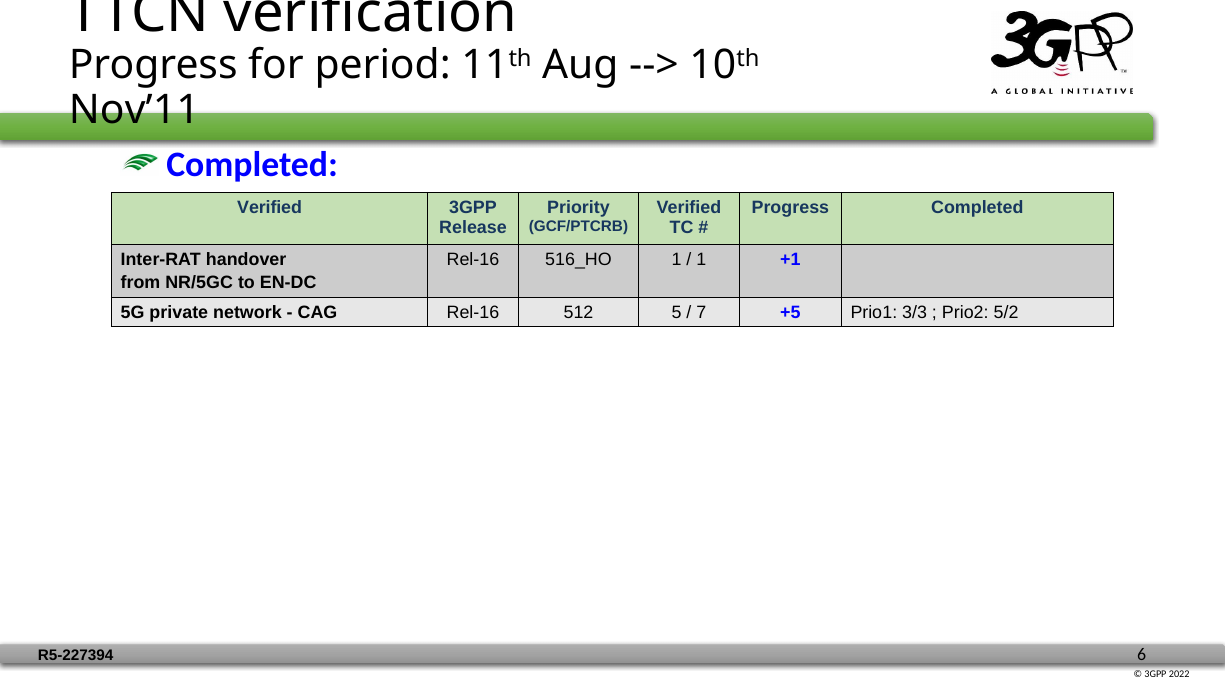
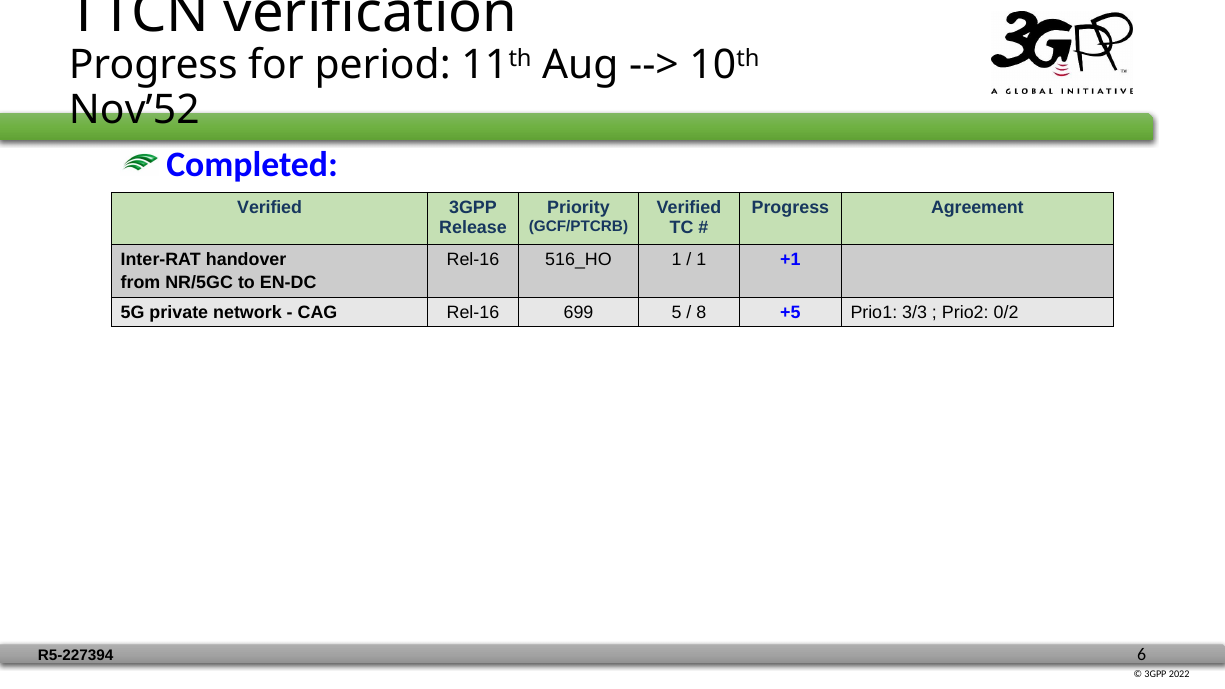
Nov’11: Nov’11 -> Nov’52
Progress Completed: Completed -> Agreement
512: 512 -> 699
7: 7 -> 8
5/2: 5/2 -> 0/2
